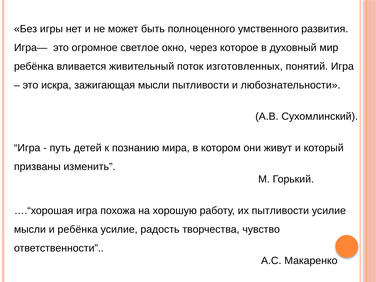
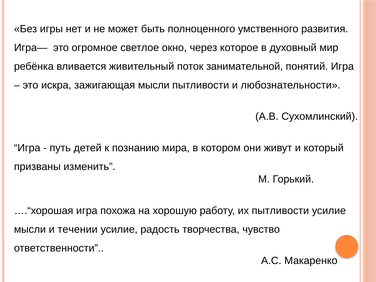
изготовленных: изготовленных -> занимательной
и ребёнка: ребёнка -> течении
